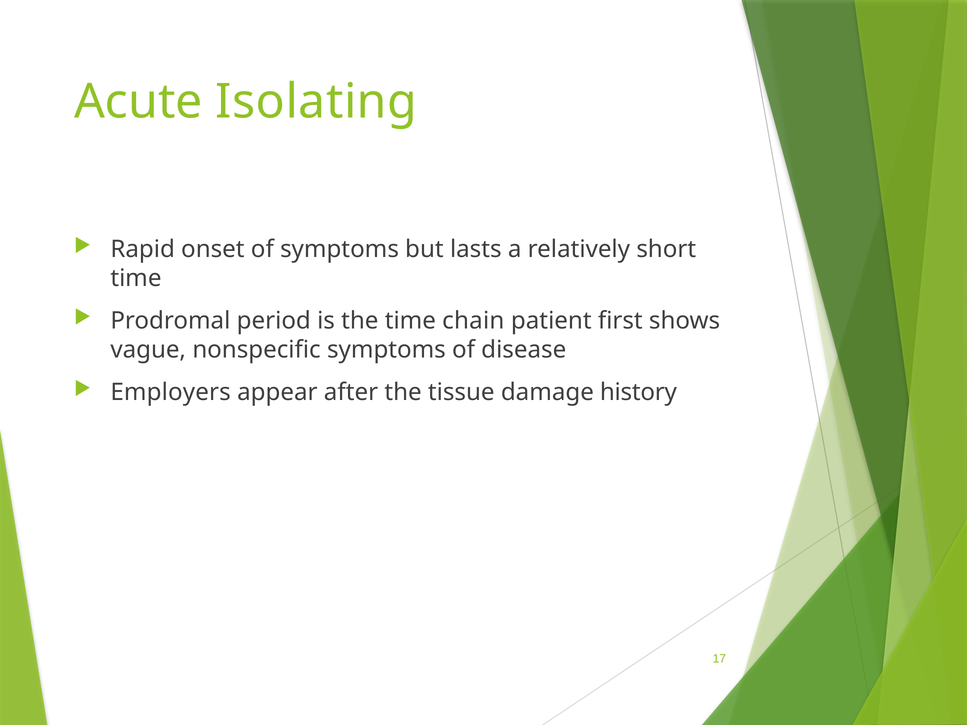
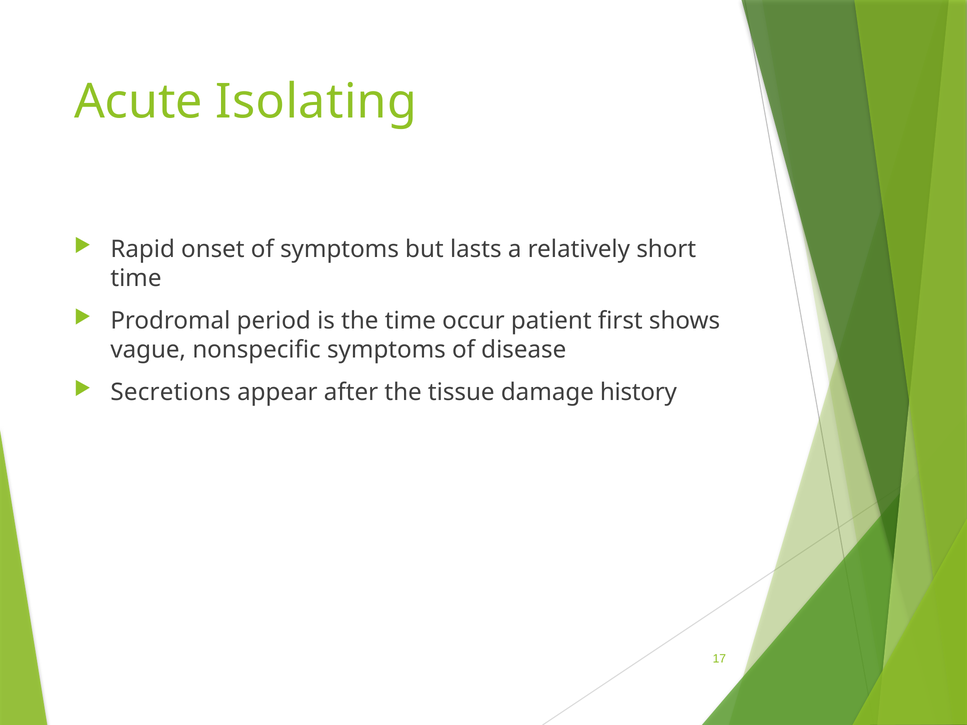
chain: chain -> occur
Employers: Employers -> Secretions
